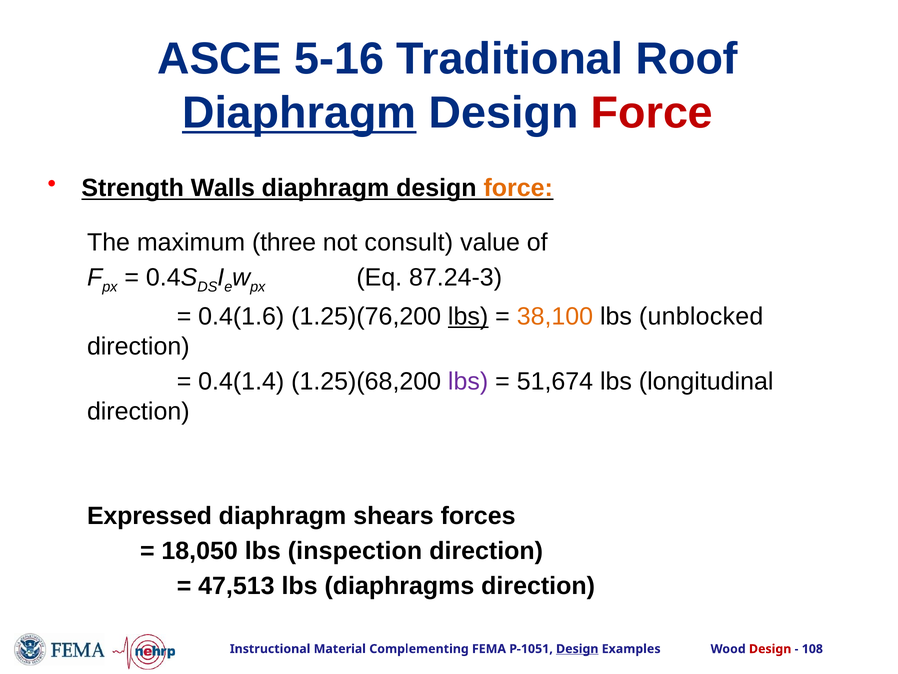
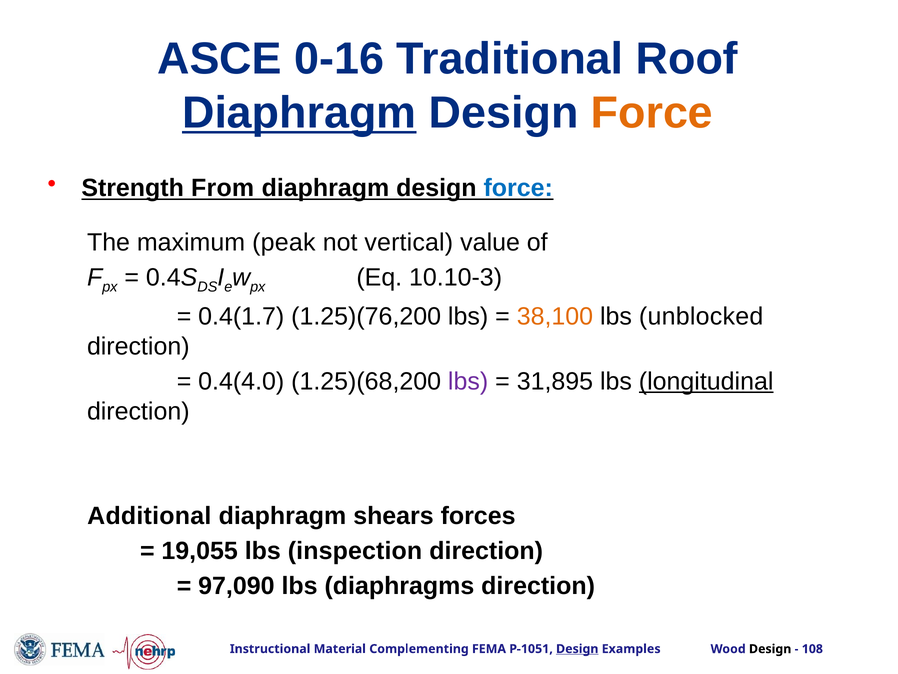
5-16: 5-16 -> 0-16
Force at (652, 113) colour: red -> orange
Walls: Walls -> From
force at (518, 188) colour: orange -> blue
three: three -> peak
consult: consult -> vertical
87.24-3: 87.24-3 -> 10.10-3
0.4(1.6: 0.4(1.6 -> 0.4(1.7
lbs at (468, 316) underline: present -> none
0.4(1.4: 0.4(1.4 -> 0.4(4.0
51,674: 51,674 -> 31,895
longitudinal underline: none -> present
Expressed: Expressed -> Additional
18,050: 18,050 -> 19,055
47,513: 47,513 -> 97,090
Design at (770, 649) colour: red -> black
